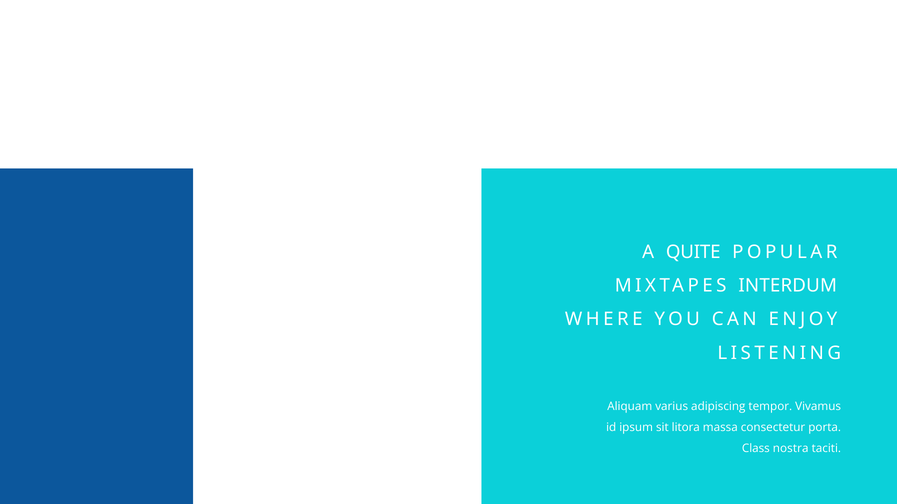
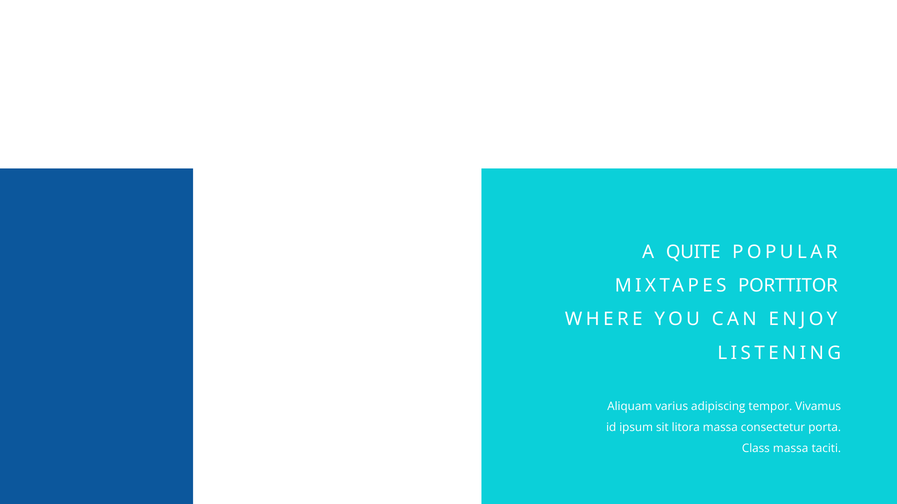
INTERDUM: INTERDUM -> PORTTITOR
Class nostra: nostra -> massa
